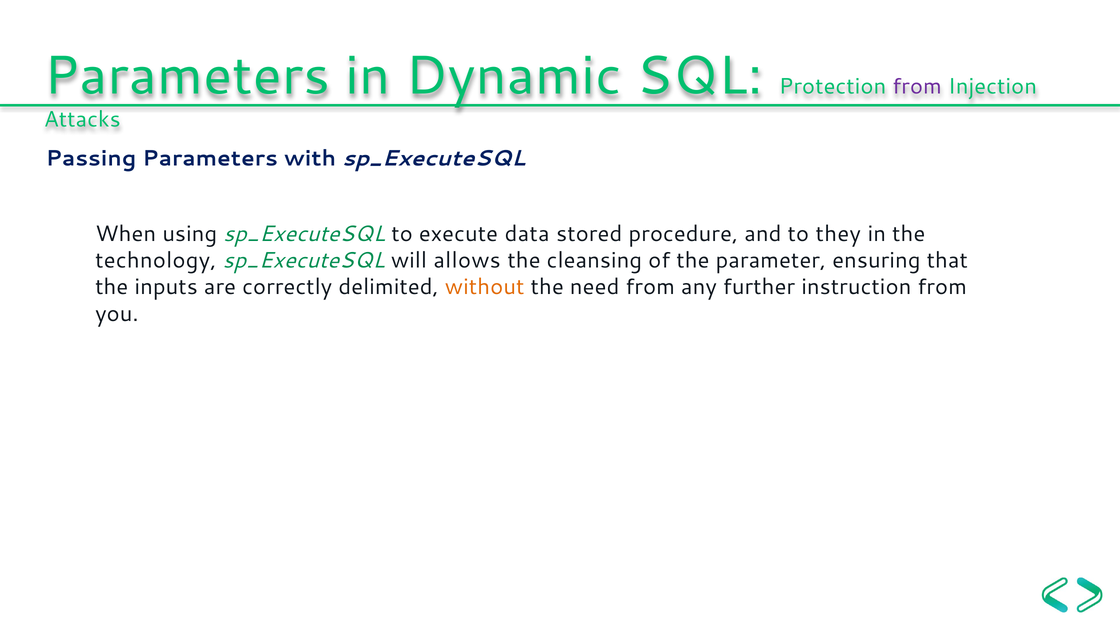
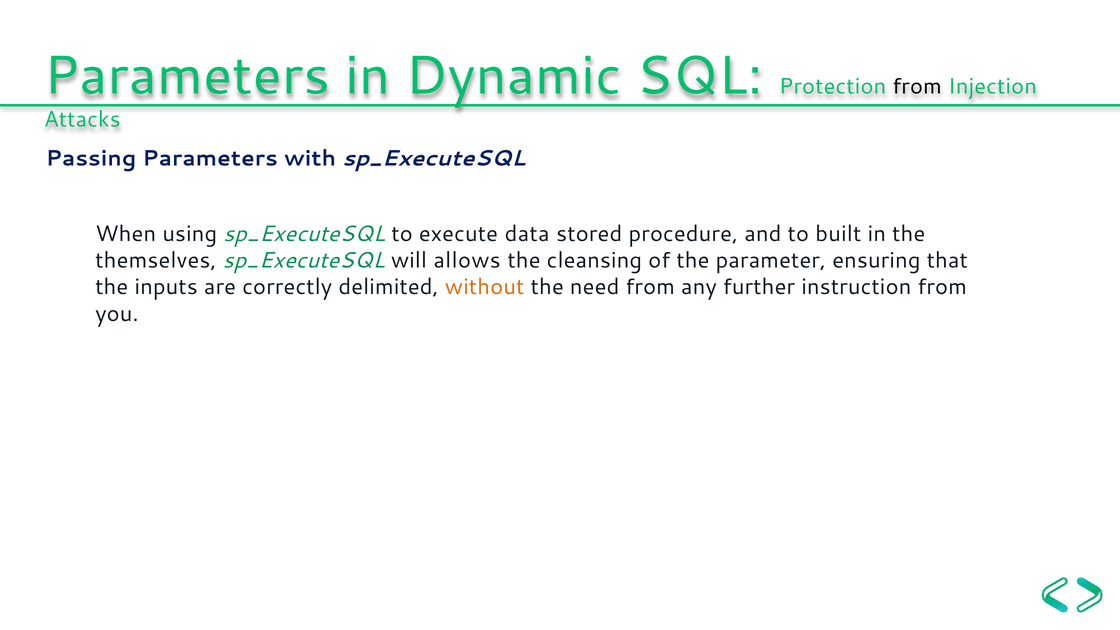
from at (917, 86) colour: purple -> black
they: they -> built
technology: technology -> themselves
